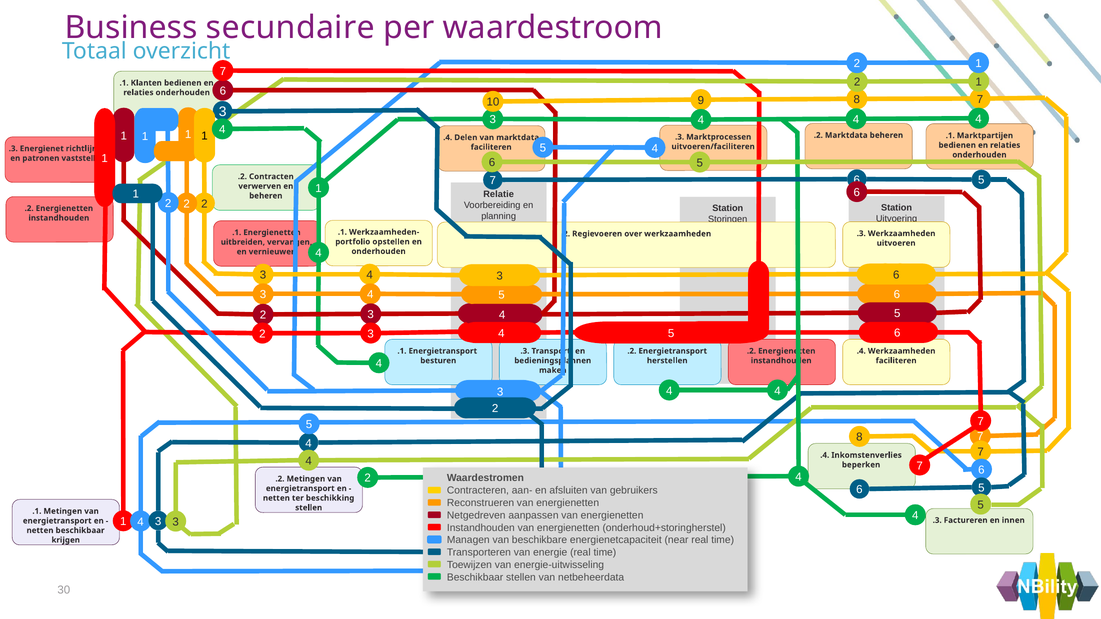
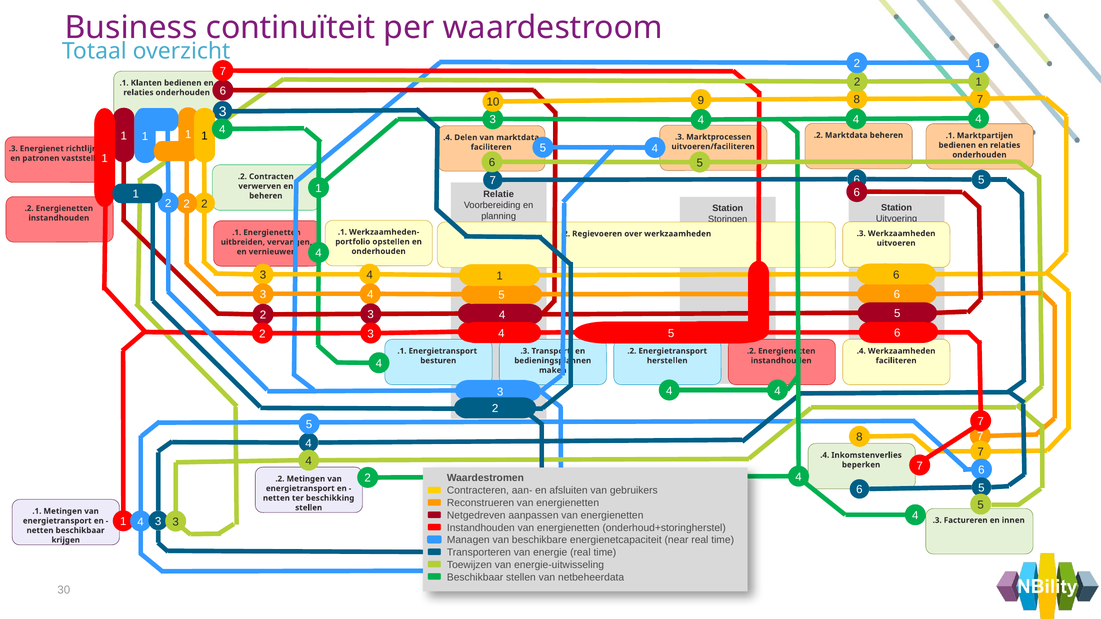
secundaire: secundaire -> continuïteit
3 at (500, 276): 3 -> 1
